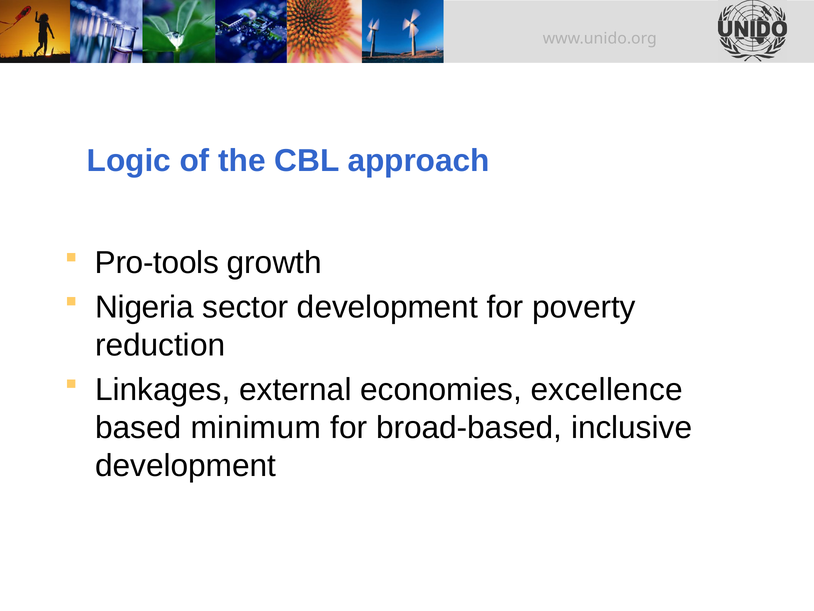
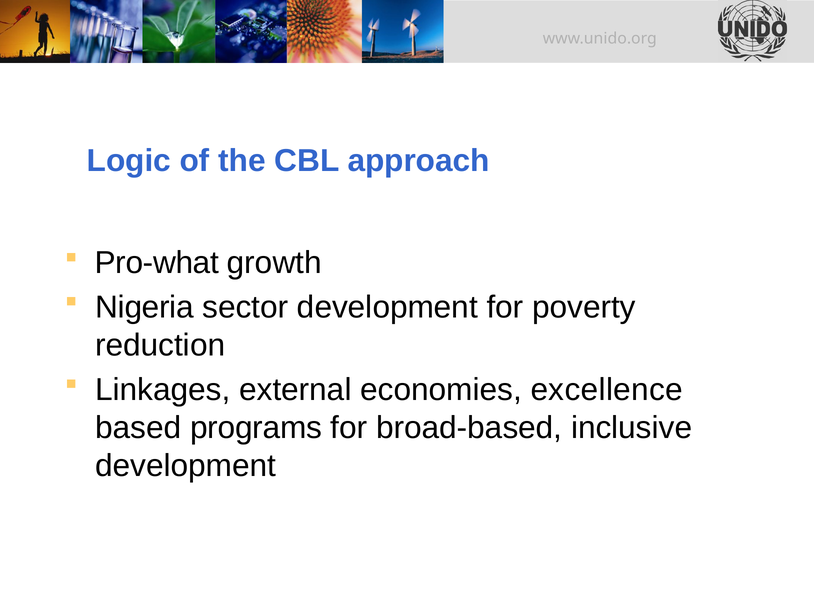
Pro-tools: Pro-tools -> Pro-what
minimum: minimum -> programs
